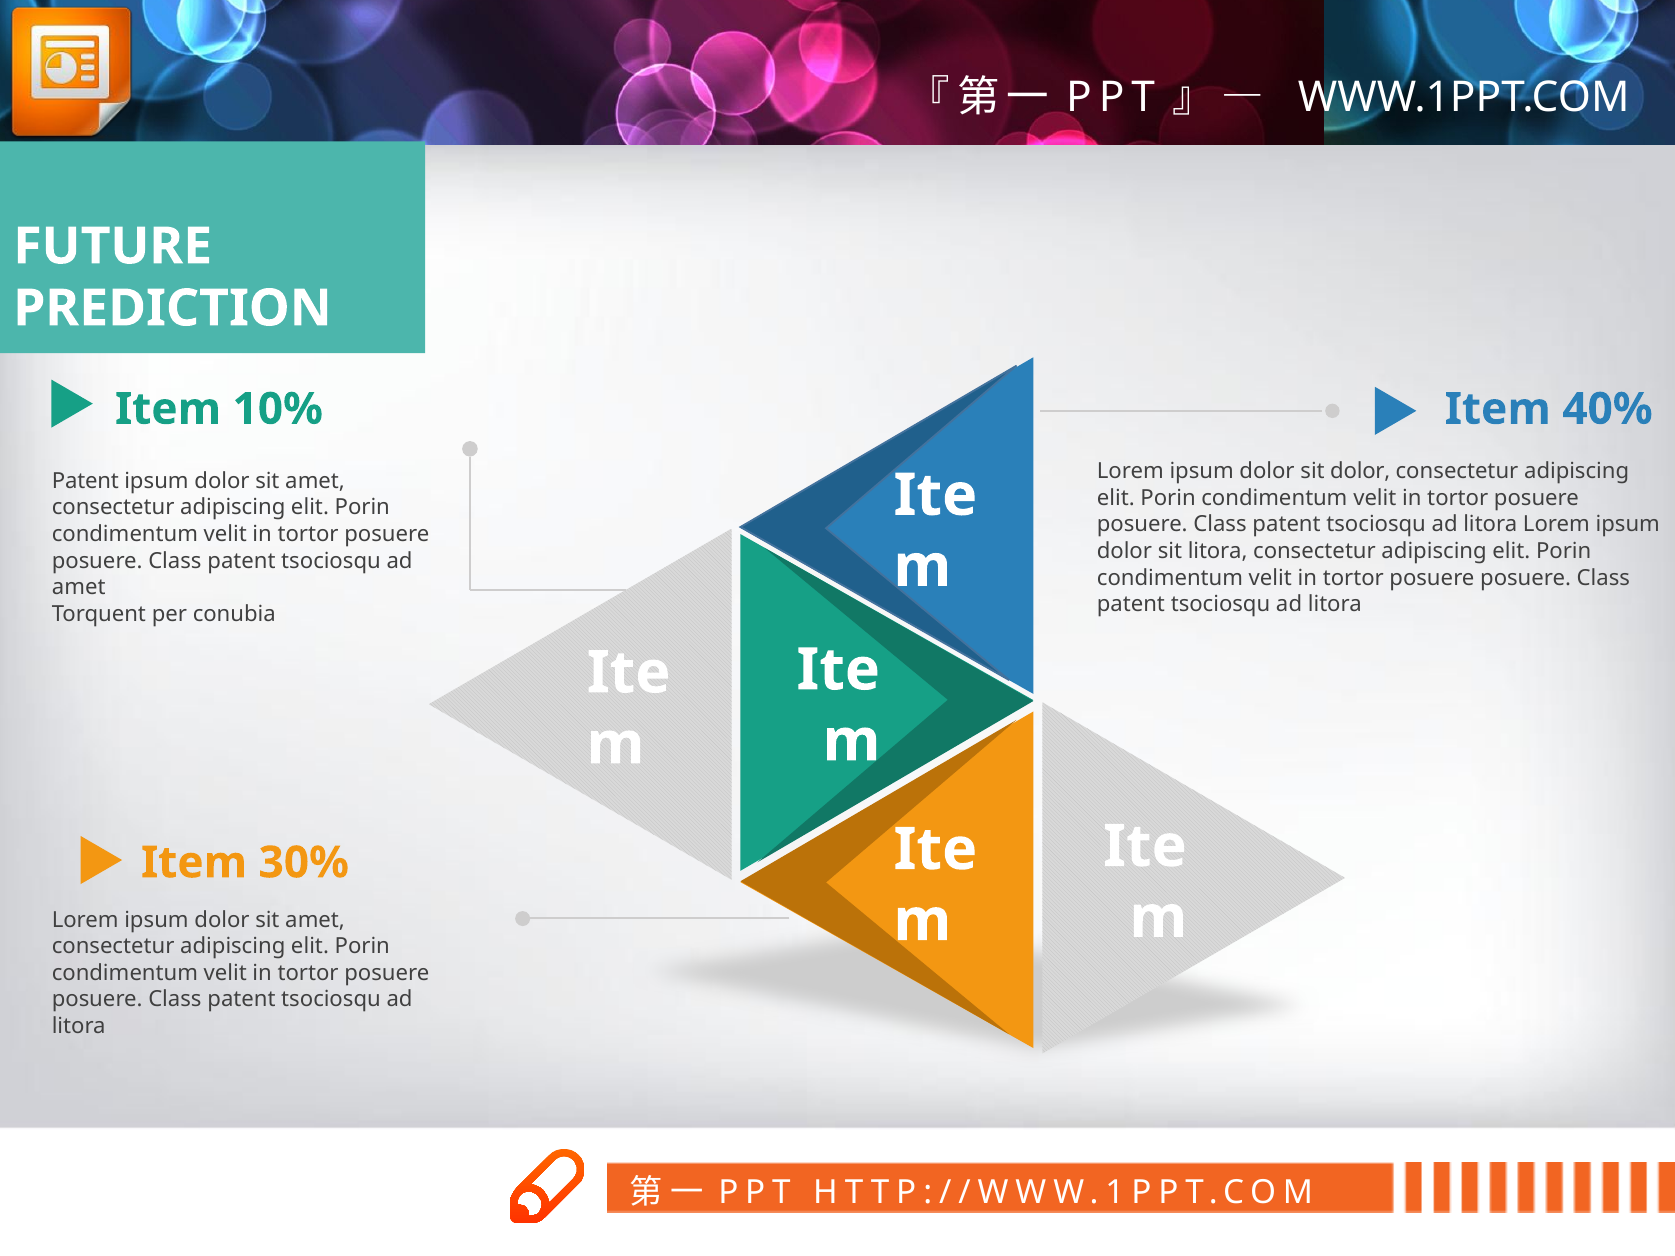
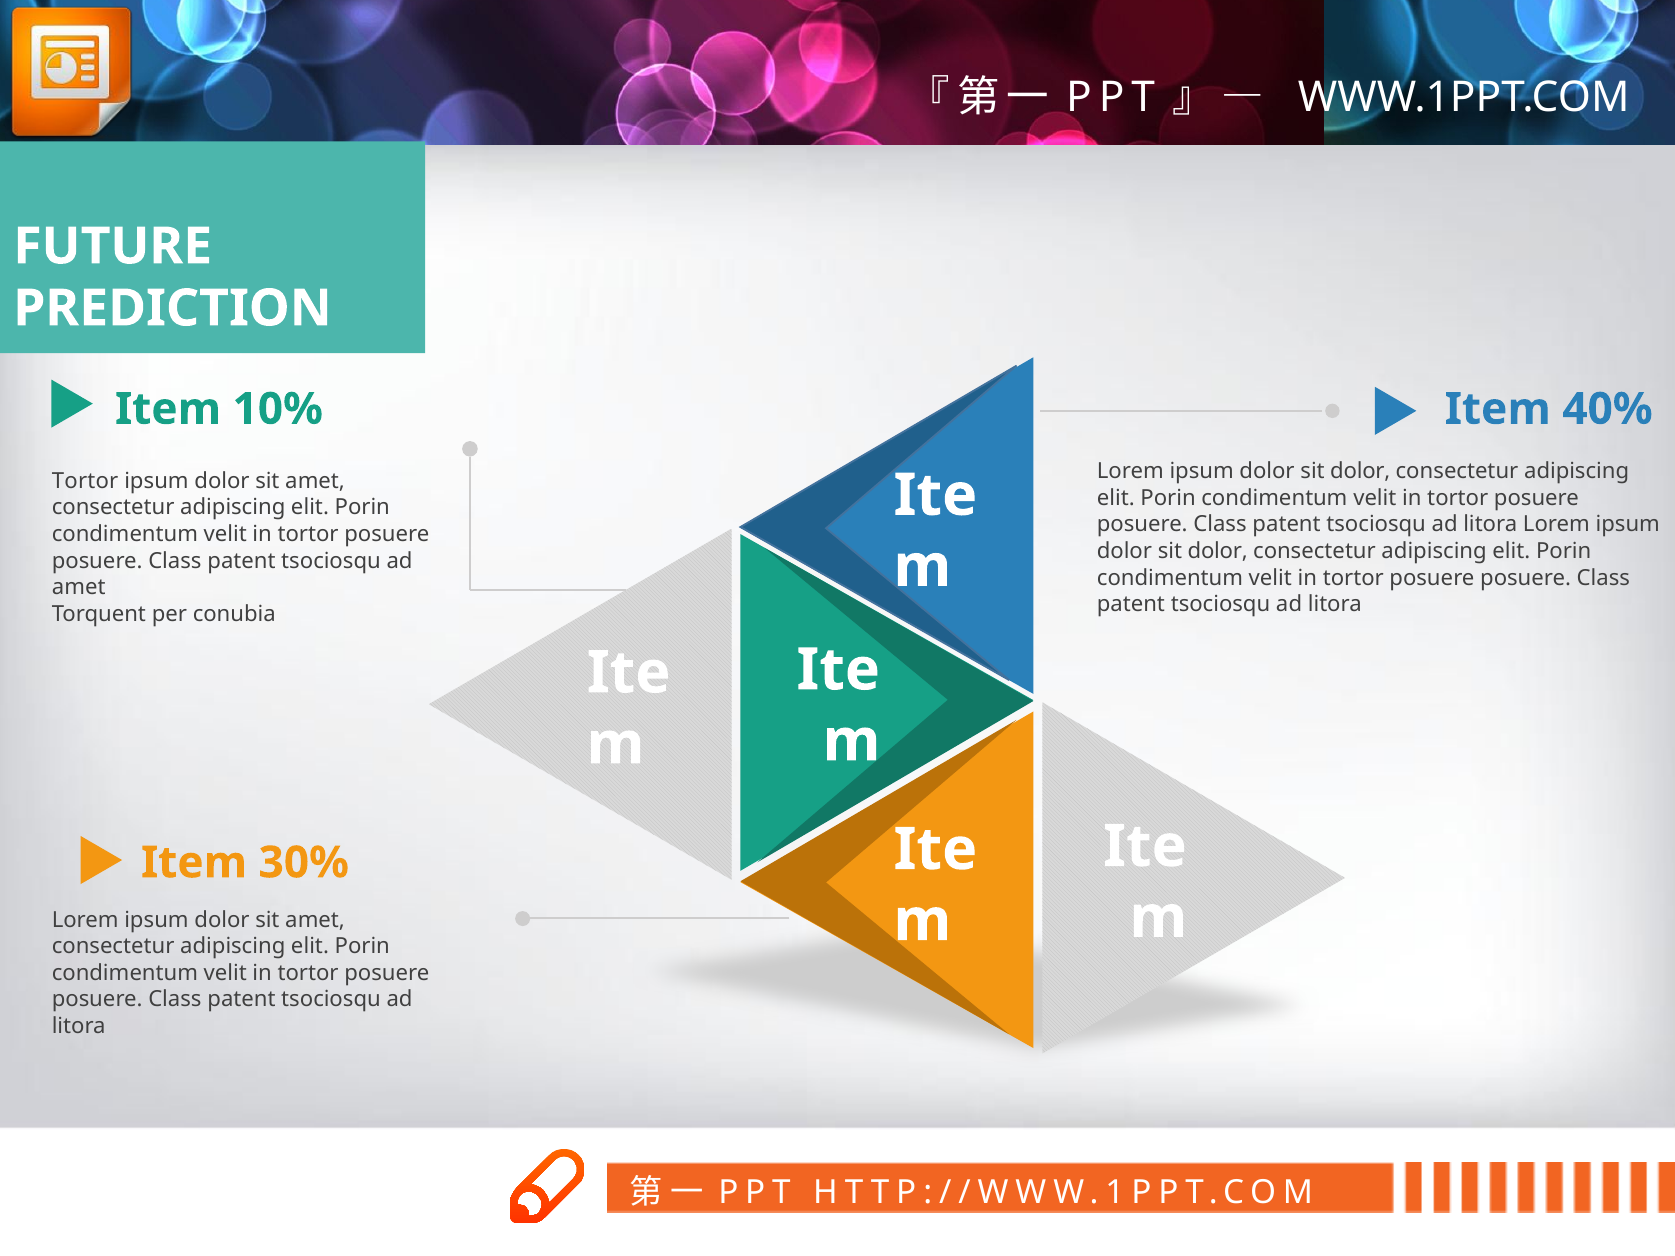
Patent at (85, 481): Patent -> Tortor
litora at (1218, 551): litora -> dolor
